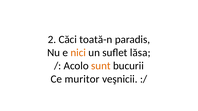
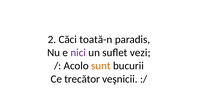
nici colour: orange -> purple
lăsa: lăsa -> vezi
muritor: muritor -> trecător
